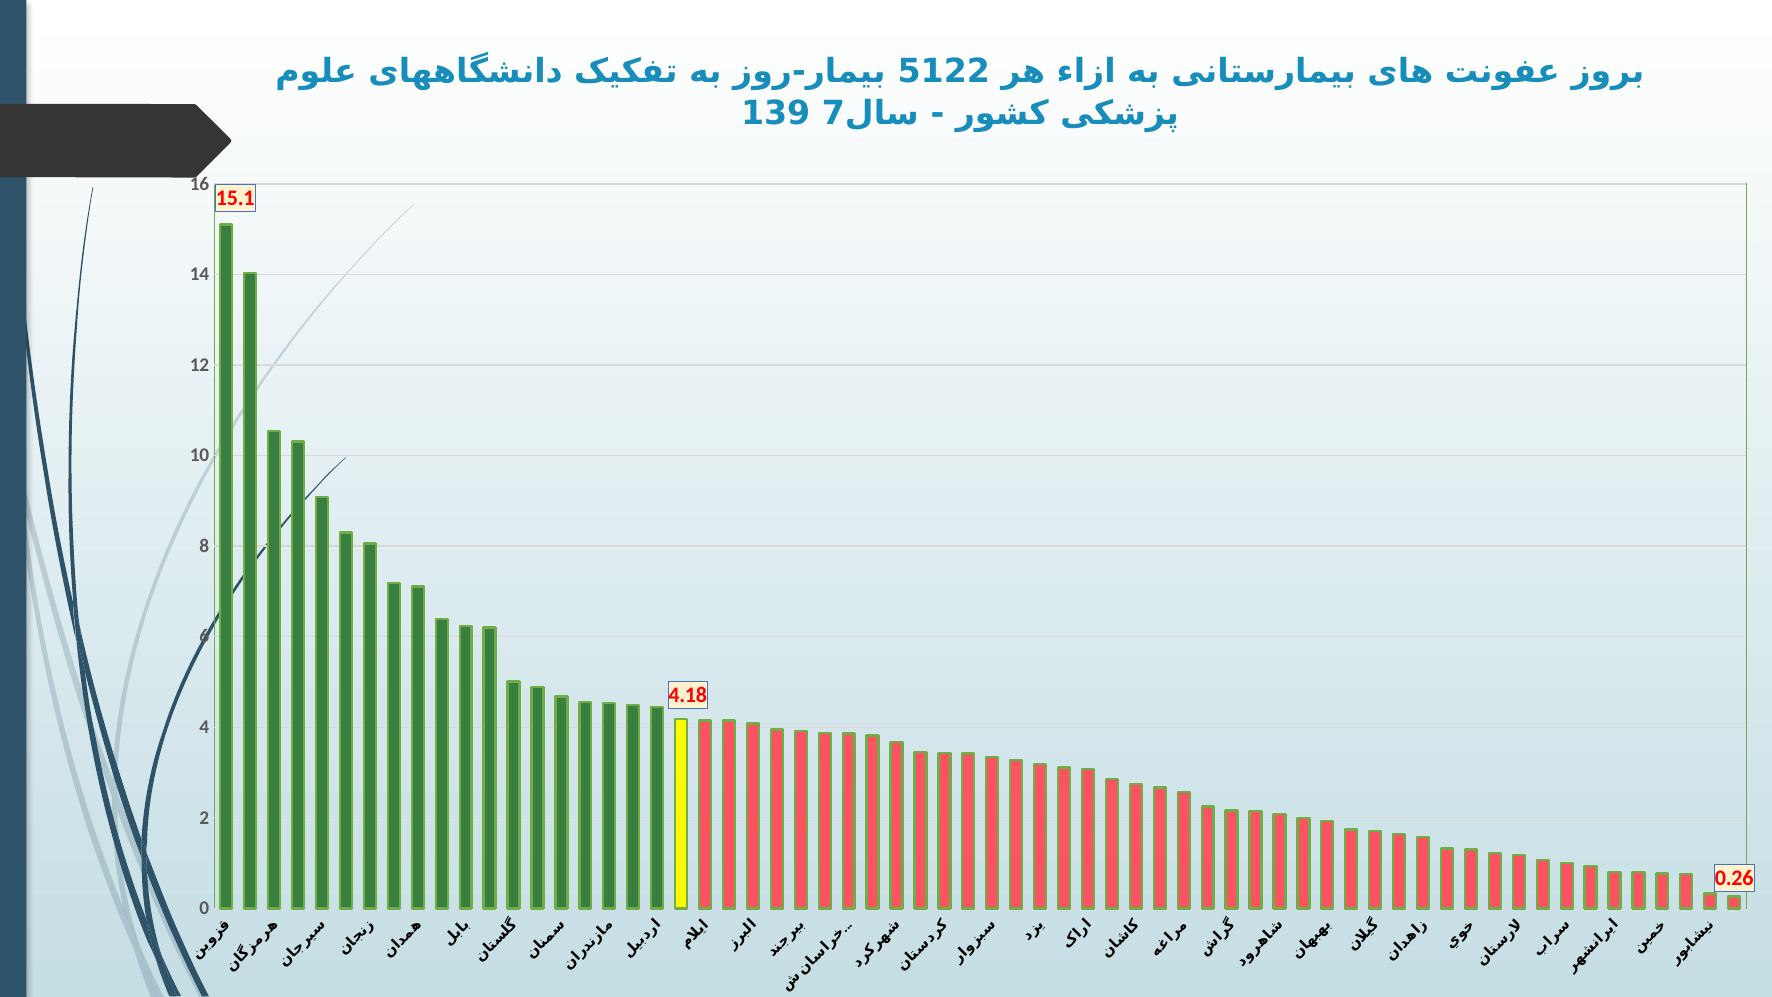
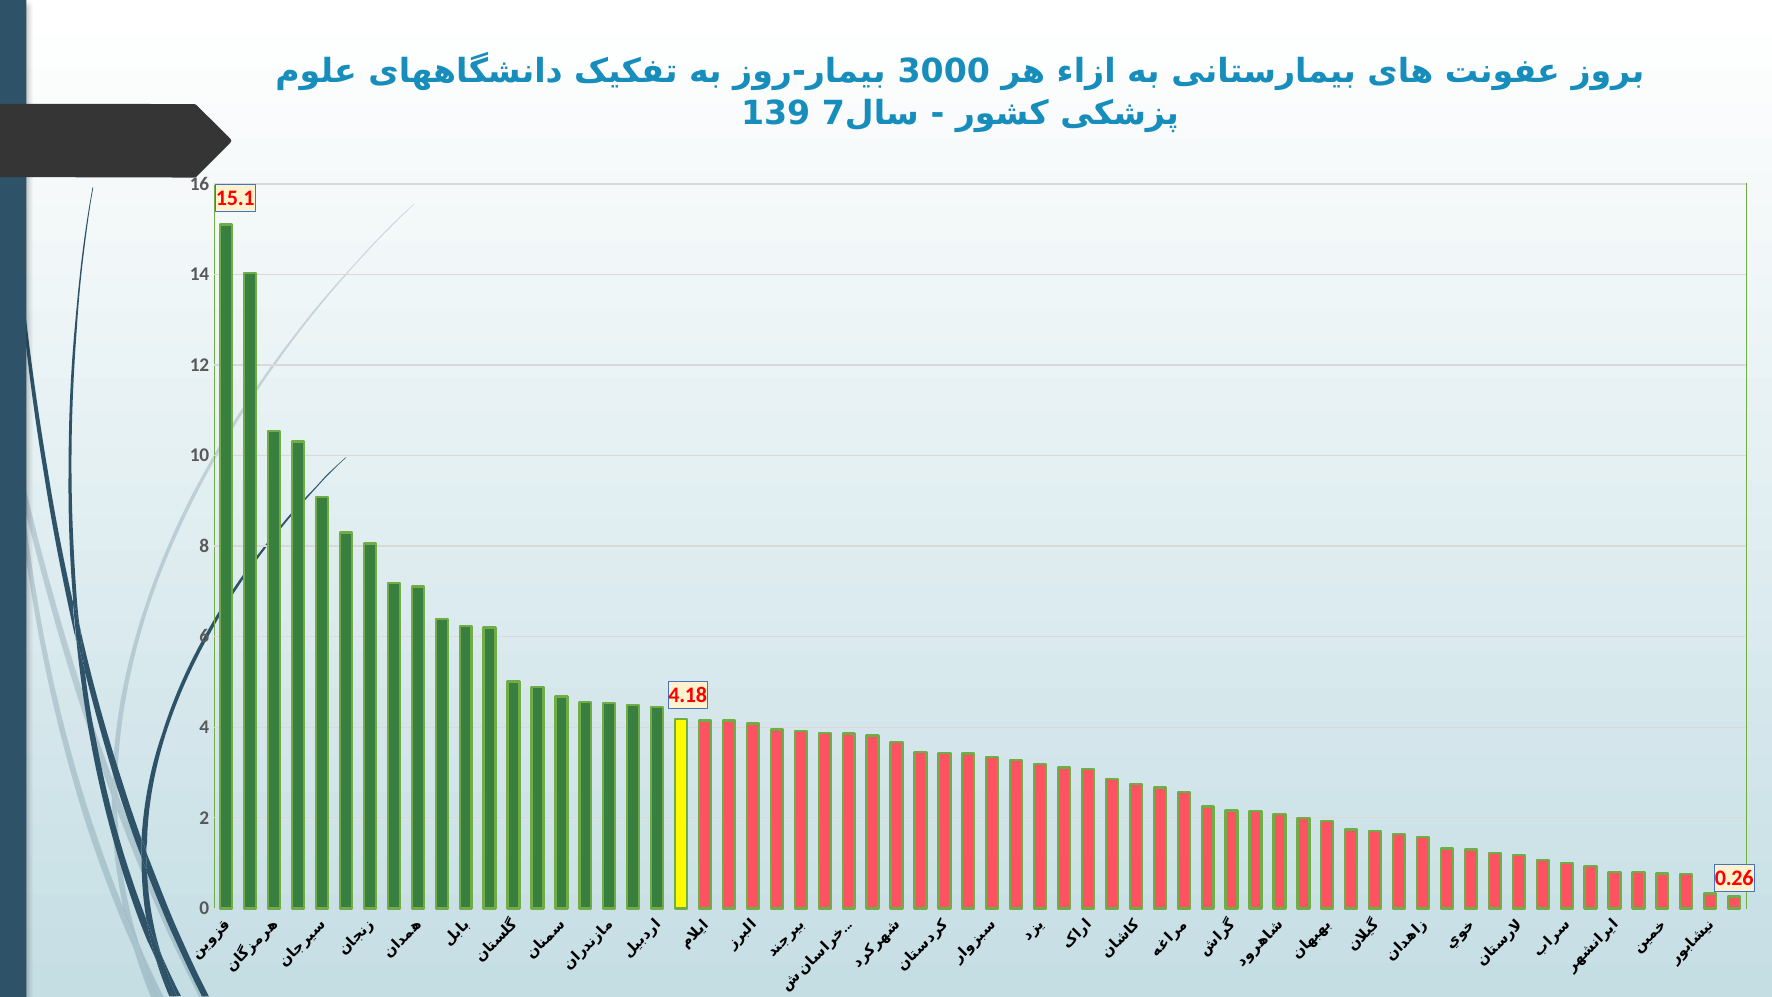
5122: 5122 -> 3000
